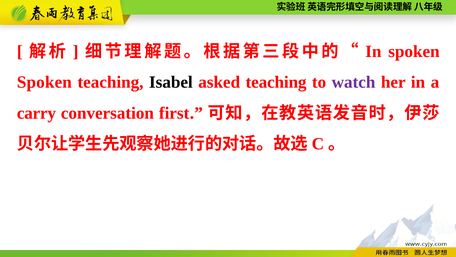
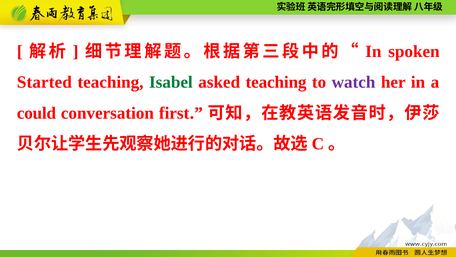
Spoken at (44, 82): Spoken -> Started
Isabel colour: black -> green
carry: carry -> could
